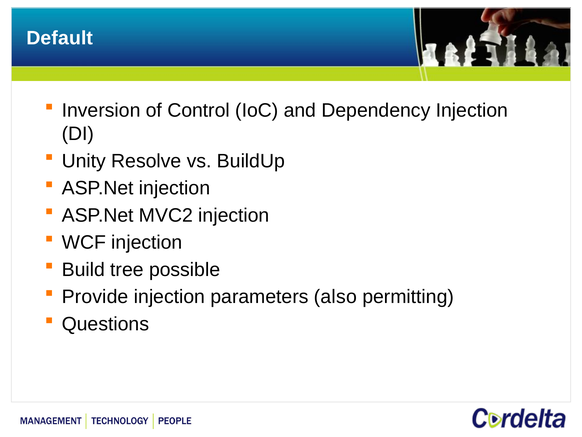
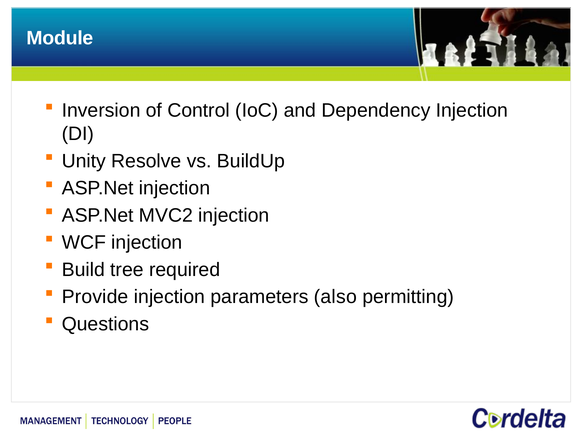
Default: Default -> Module
possible: possible -> required
